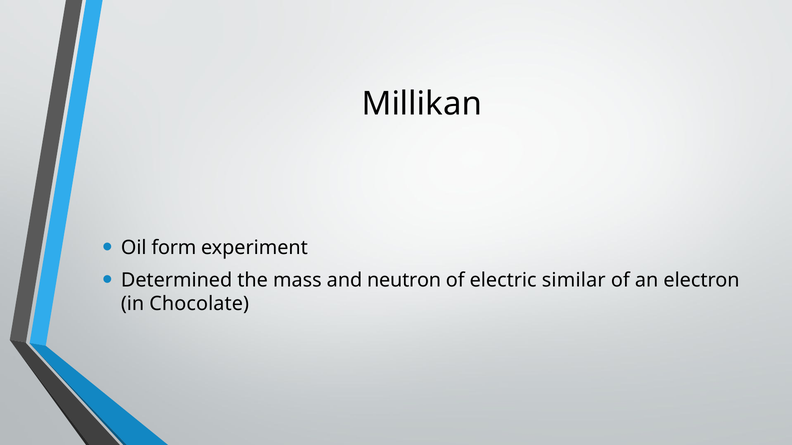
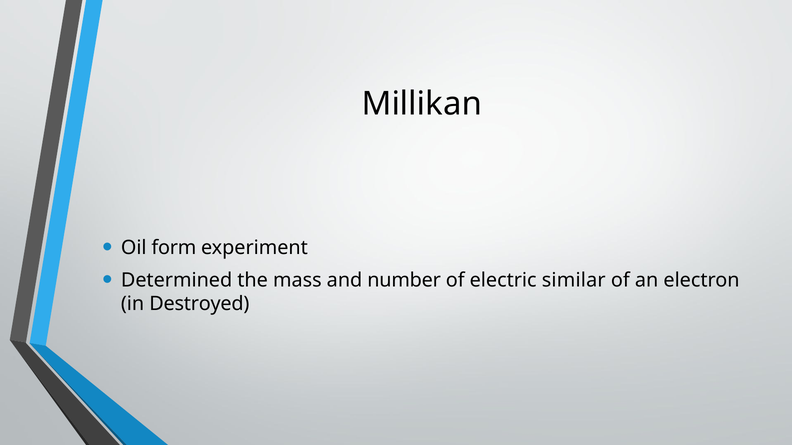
neutron: neutron -> number
Chocolate: Chocolate -> Destroyed
